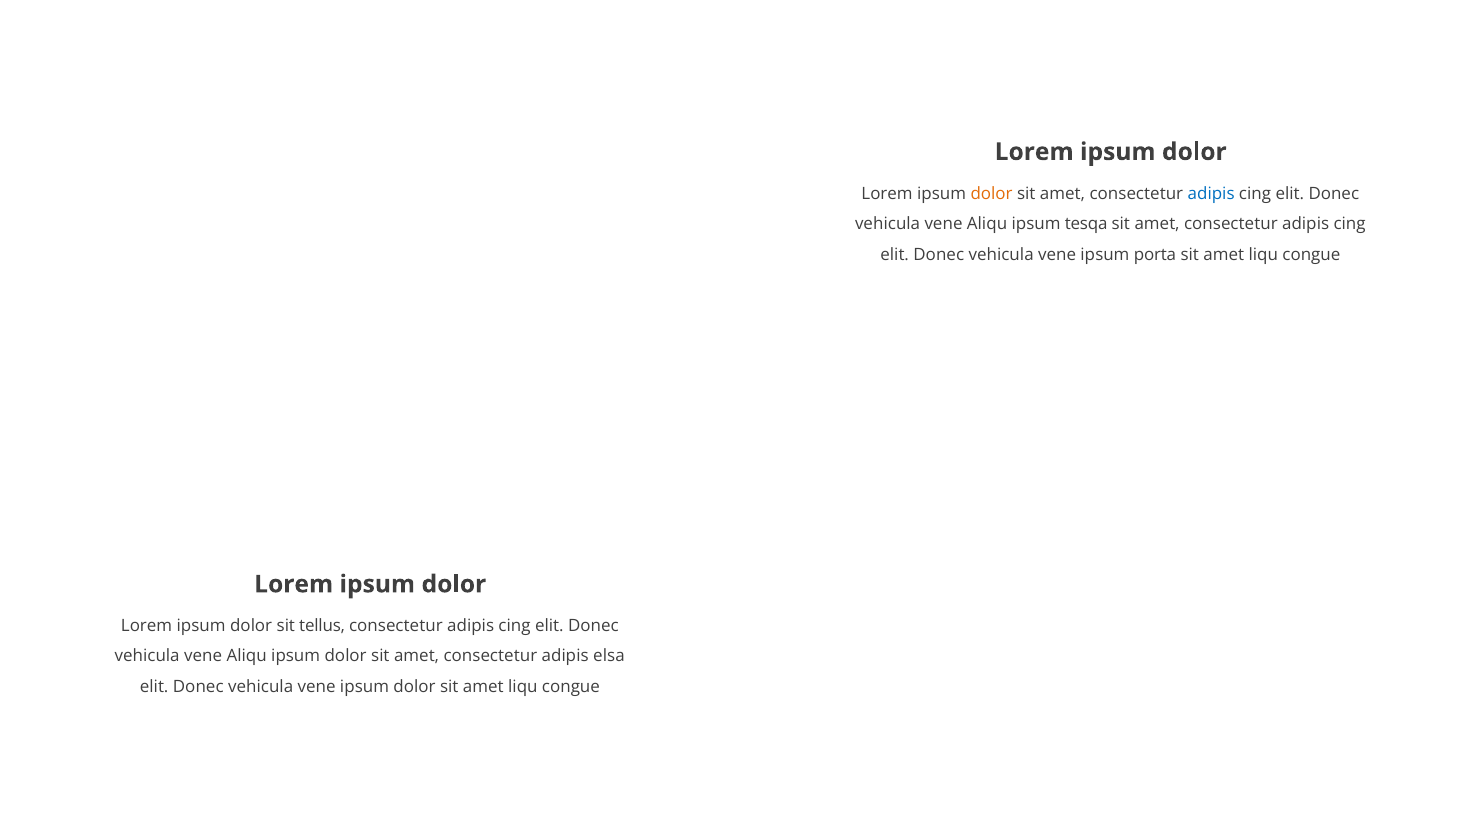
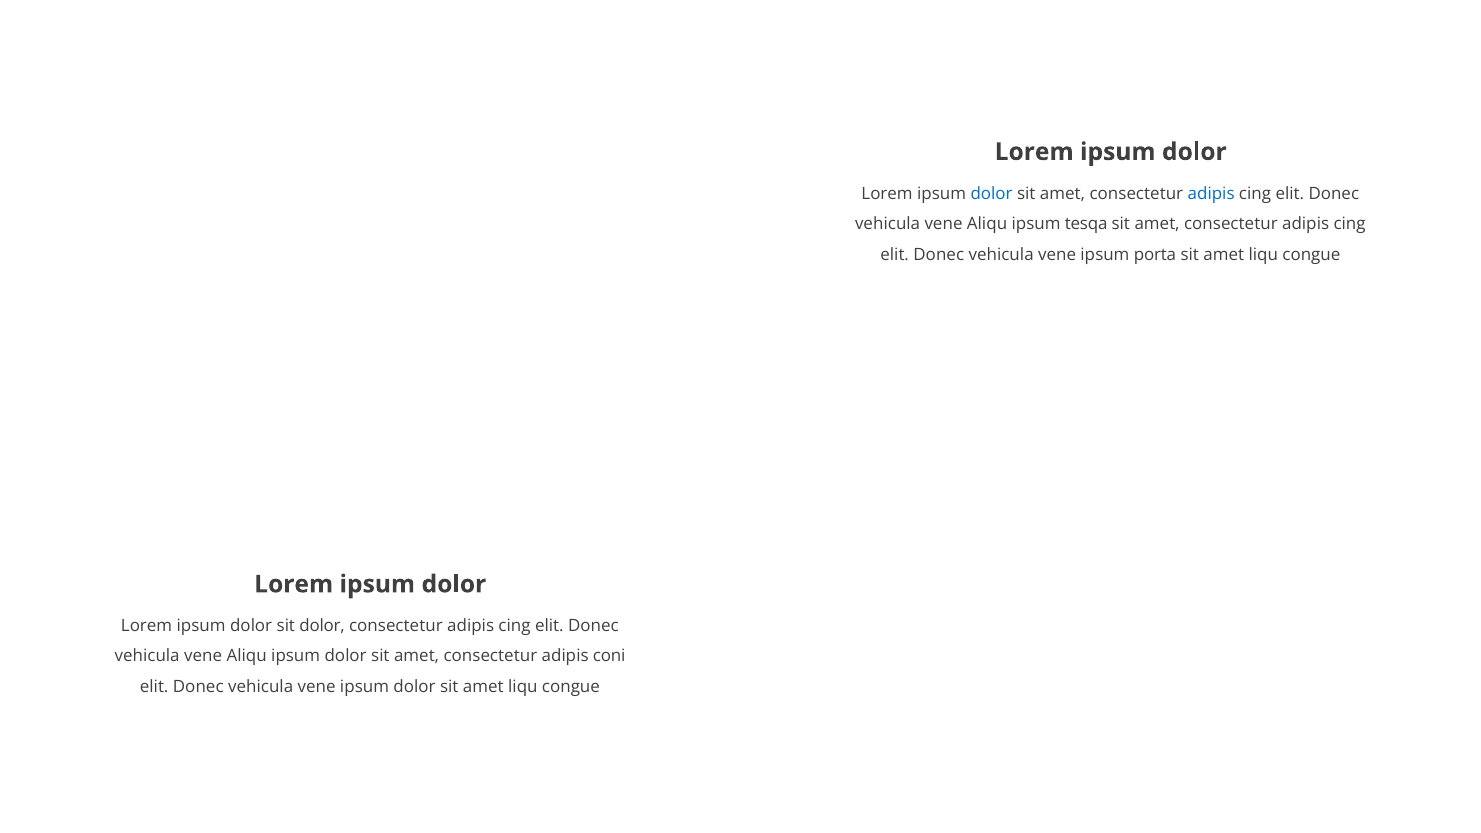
dolor at (992, 193) colour: orange -> blue
sit tellus: tellus -> dolor
elsa: elsa -> coni
